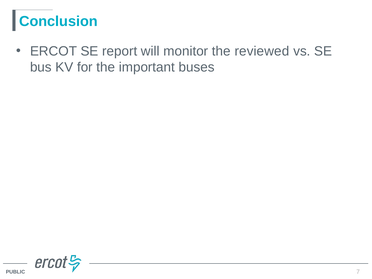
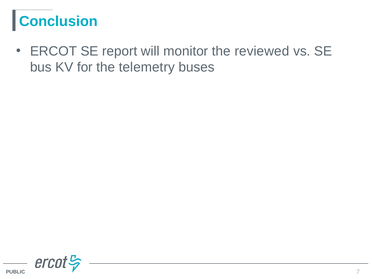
important: important -> telemetry
